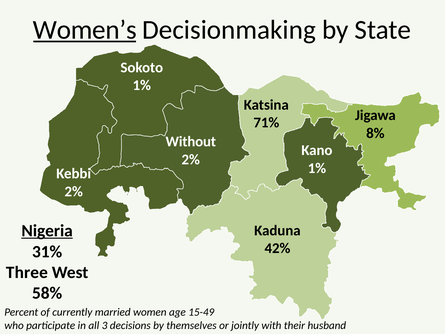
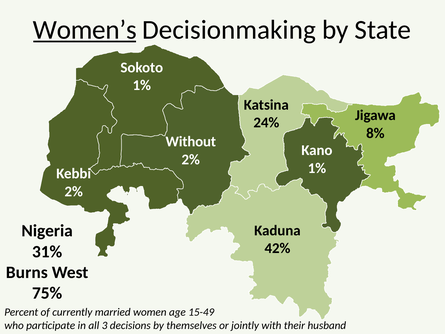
71%: 71% -> 24%
Nigeria underline: present -> none
Three: Three -> Burns
58%: 58% -> 75%
